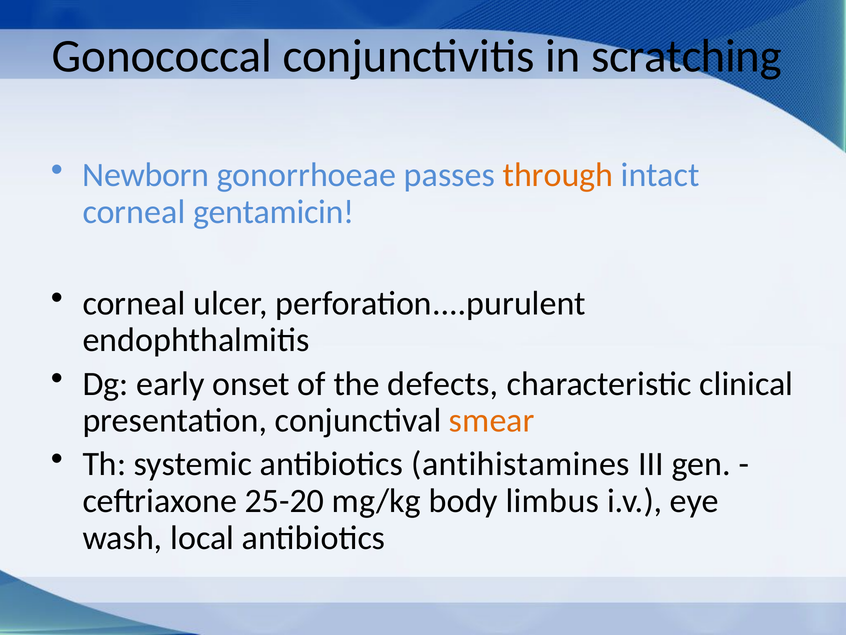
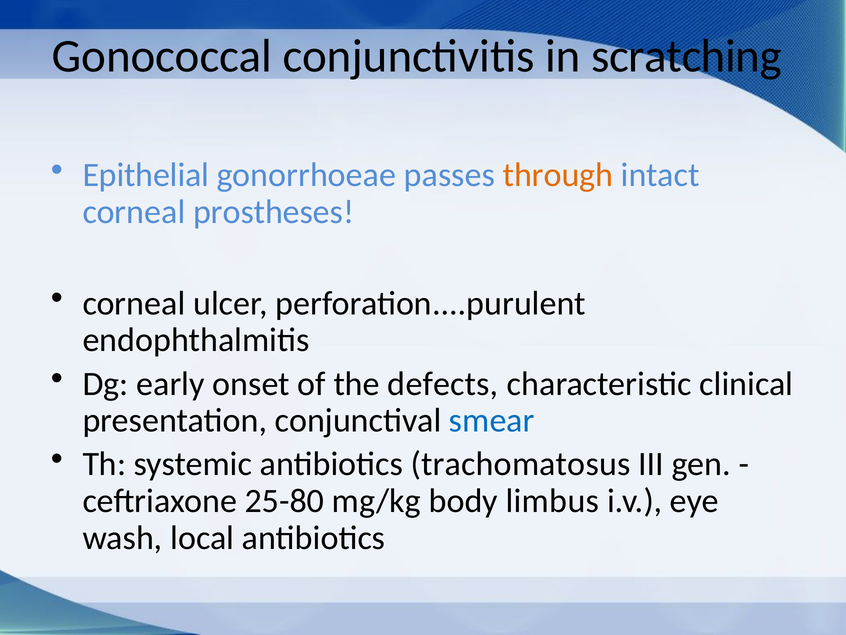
Newborn: Newborn -> Epithelial
gentamicin: gentamicin -> prostheses
smear colour: orange -> blue
antihistamines: antihistamines -> trachomatosus
25-20: 25-20 -> 25-80
